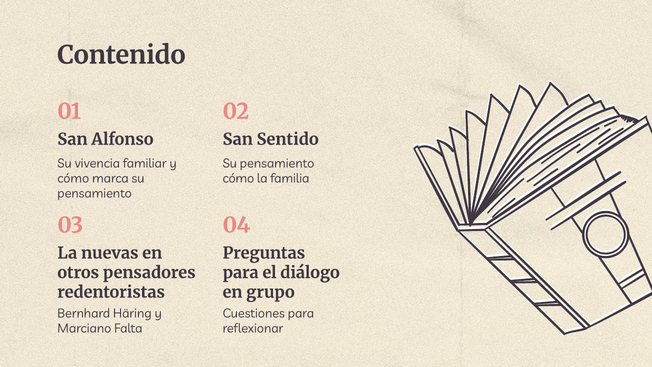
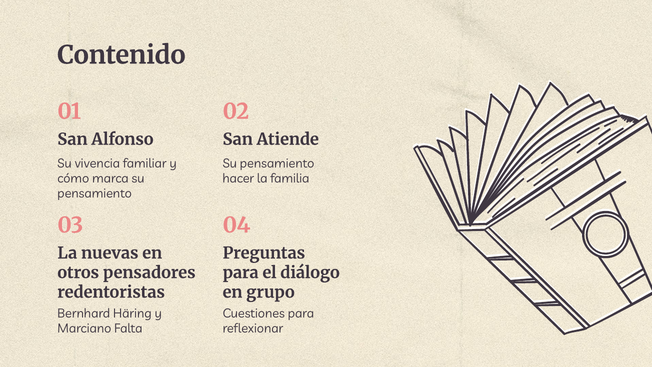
Sentido: Sentido -> Atiende
cómo at (238, 178): cómo -> hacer
